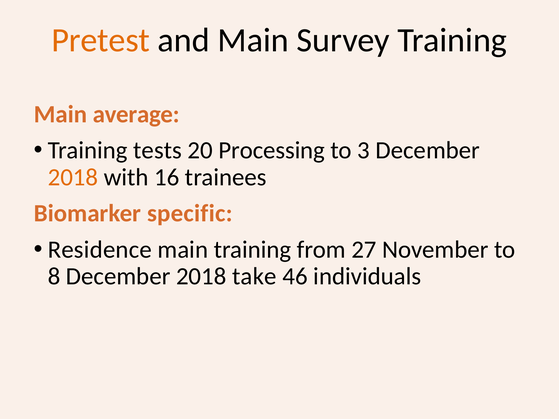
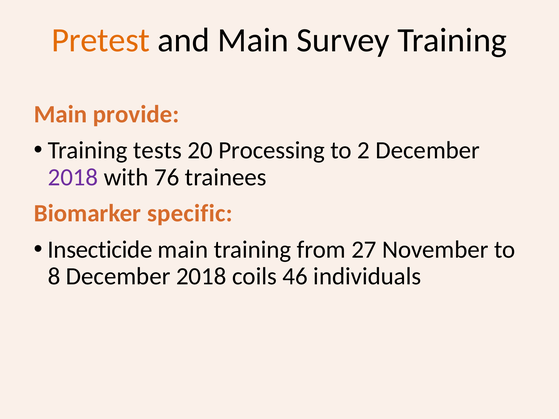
average: average -> provide
3: 3 -> 2
2018 at (73, 177) colour: orange -> purple
16: 16 -> 76
Residence: Residence -> Insecticide
take: take -> coils
